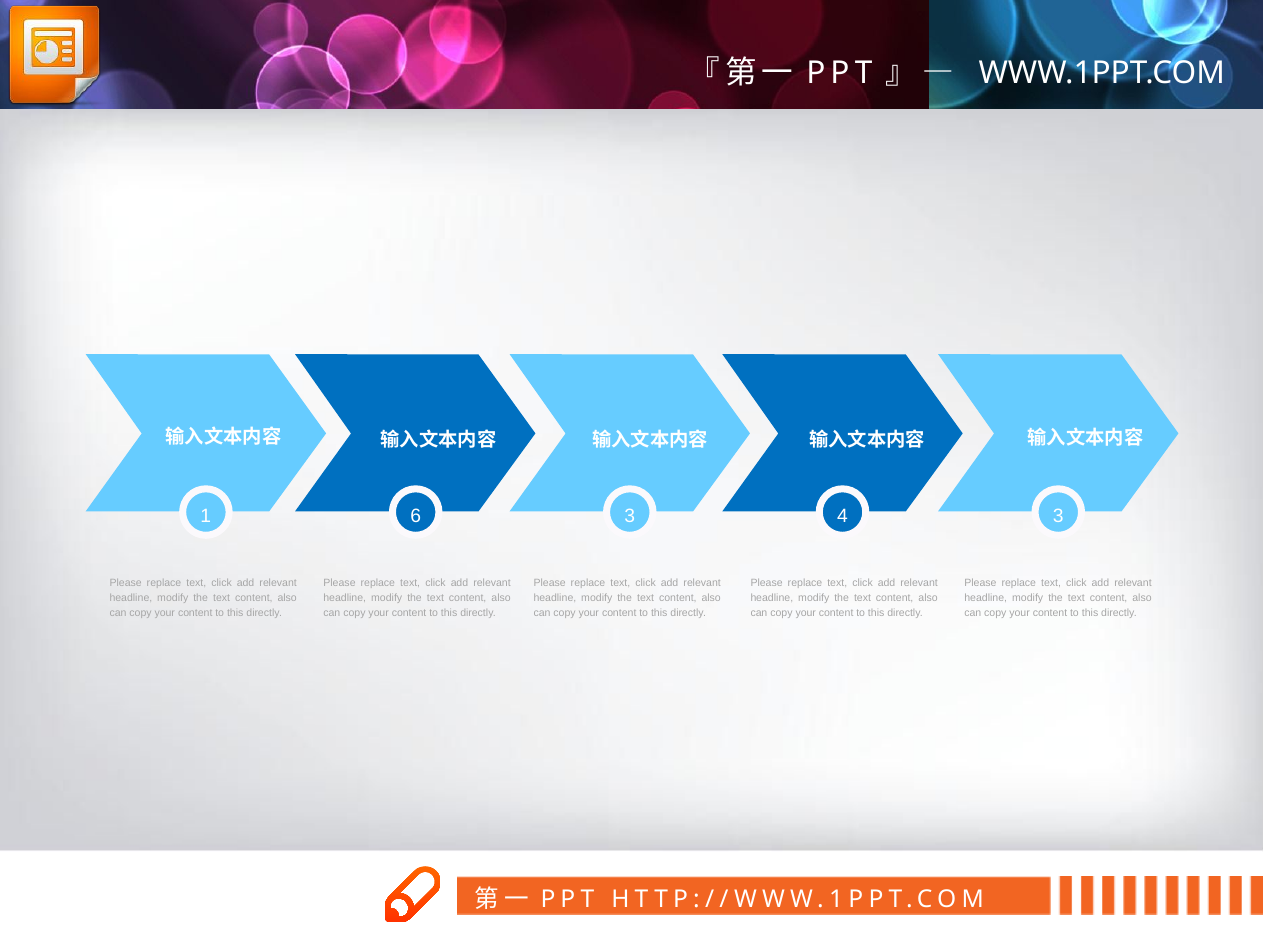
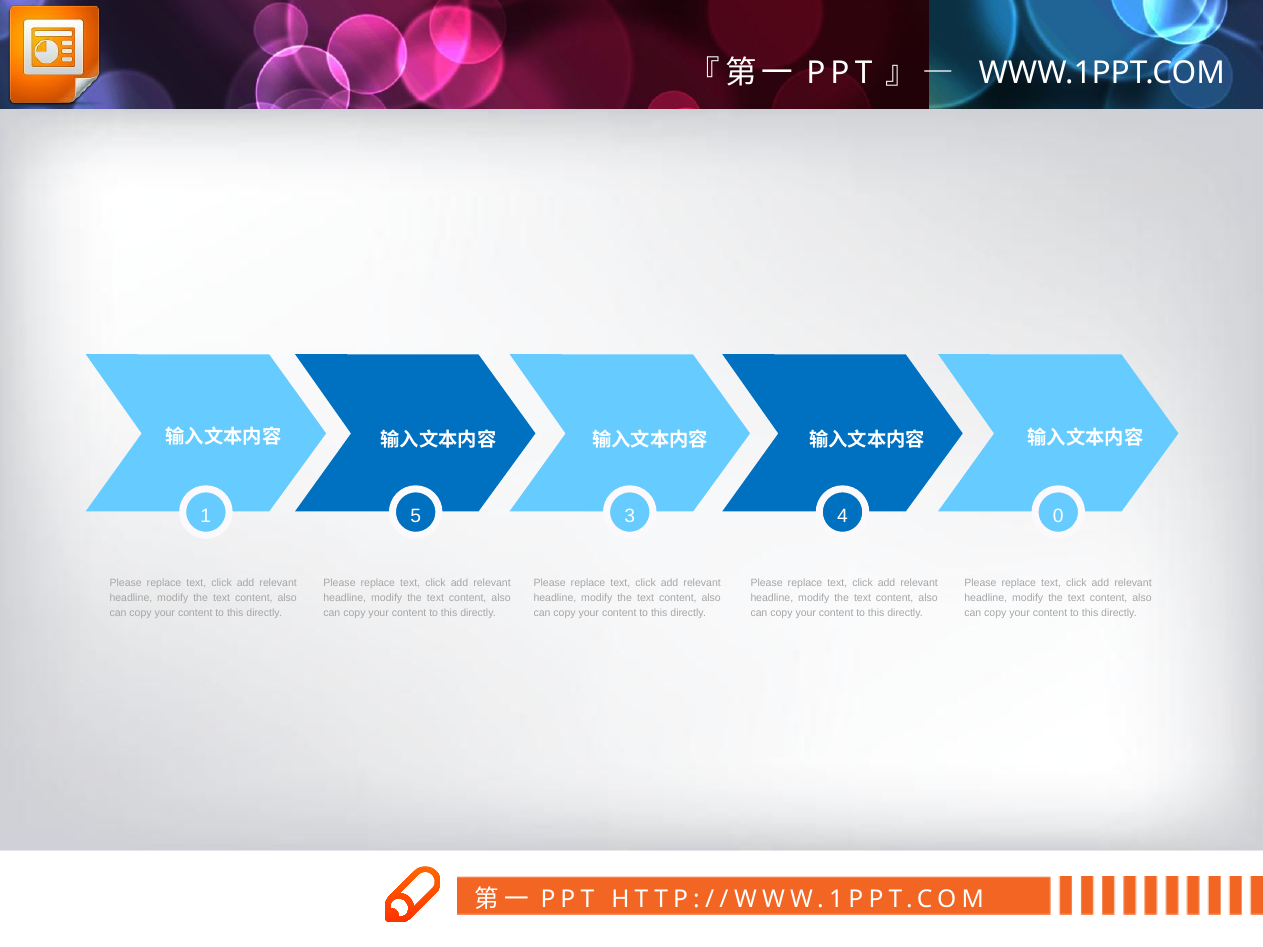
6: 6 -> 5
4 3: 3 -> 0
